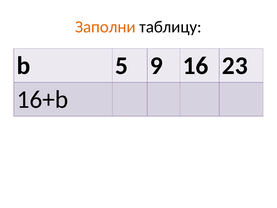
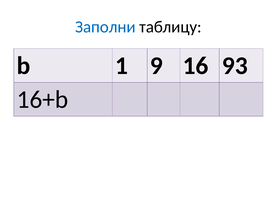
Заполни colour: orange -> blue
5: 5 -> 1
23: 23 -> 93
